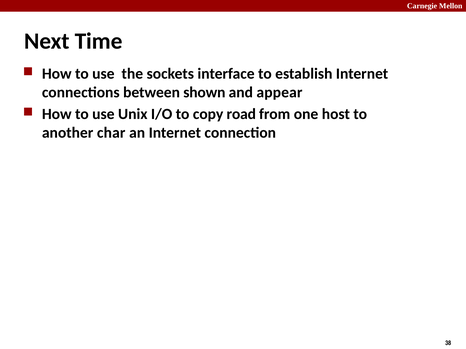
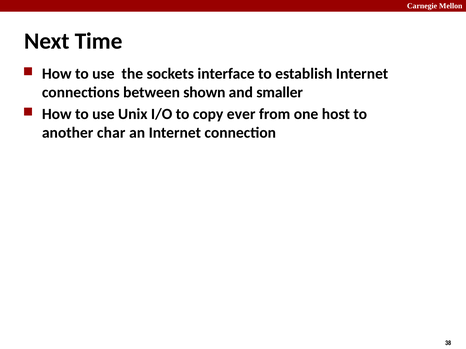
appear: appear -> smaller
road: road -> ever
